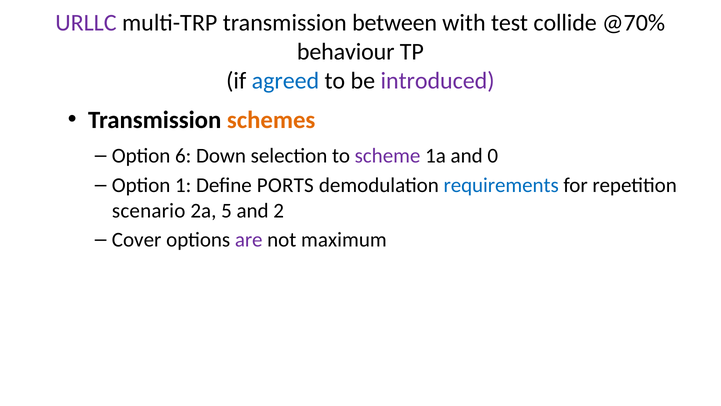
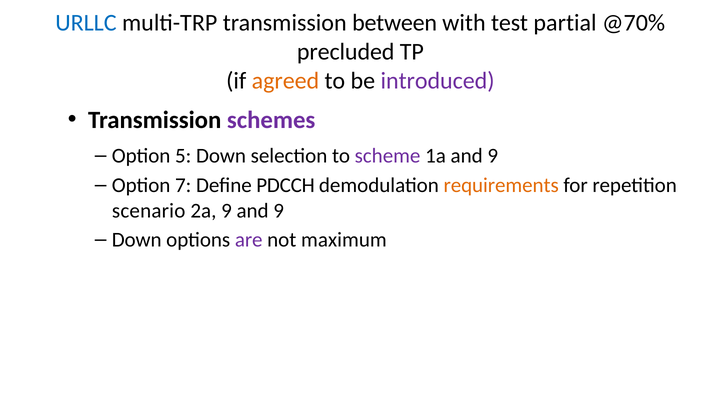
URLLC colour: purple -> blue
collide: collide -> partial
behaviour: behaviour -> precluded
agreed colour: blue -> orange
schemes colour: orange -> purple
6: 6 -> 5
1a and 0: 0 -> 9
1: 1 -> 7
PORTS: PORTS -> PDCCH
requirements colour: blue -> orange
2a 5: 5 -> 9
2 at (279, 210): 2 -> 9
Cover at (137, 240): Cover -> Down
